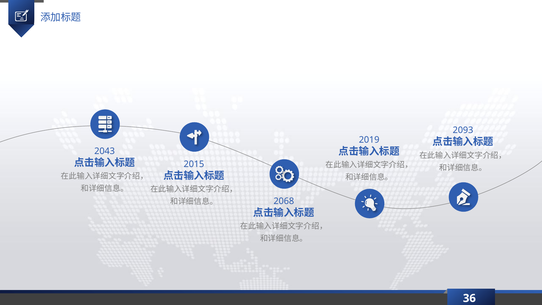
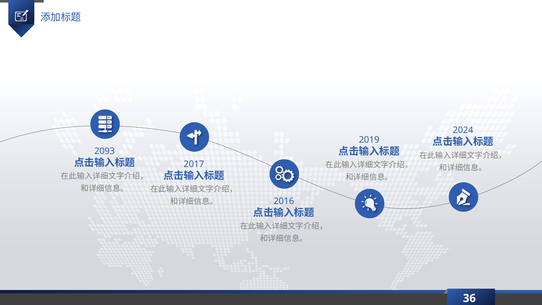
2093: 2093 -> 2024
2043: 2043 -> 2093
2015: 2015 -> 2017
2068: 2068 -> 2016
